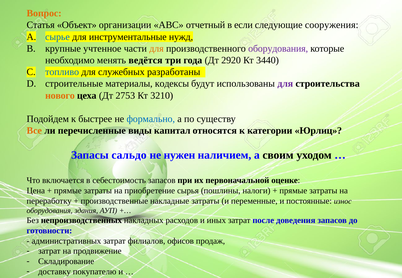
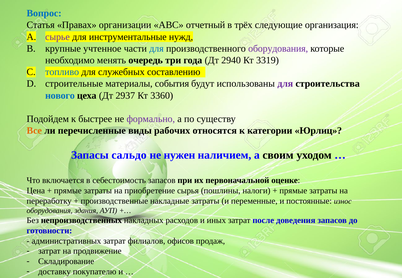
Вопрос colour: orange -> blue
Объект: Объект -> Правах
если: если -> трёх
сооружения: сооружения -> организация
сырье colour: blue -> purple
для at (157, 49) colour: orange -> blue
ведётся: ведётся -> очередь
2920: 2920 -> 2940
3440: 3440 -> 3319
разработаны: разработаны -> составлению
кодексы: кодексы -> события
нового colour: orange -> blue
2753: 2753 -> 2937
3210: 3210 -> 3360
формально colour: blue -> purple
капитал: капитал -> рабочих
